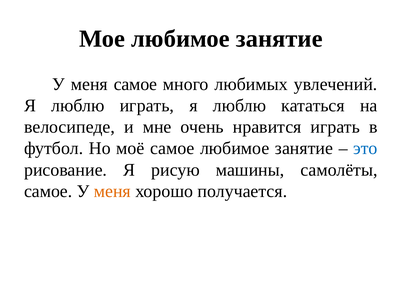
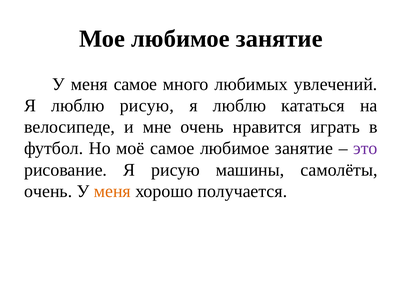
люблю играть: играть -> рисую
это colour: blue -> purple
самое at (48, 192): самое -> очень
